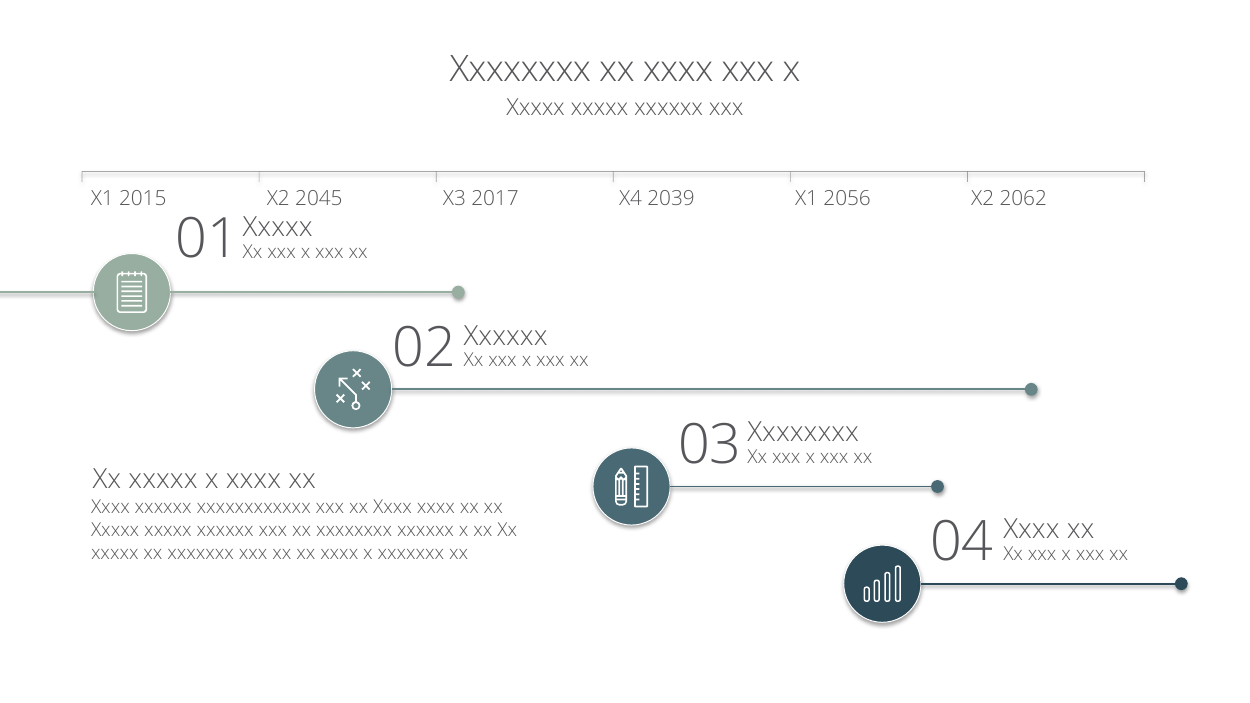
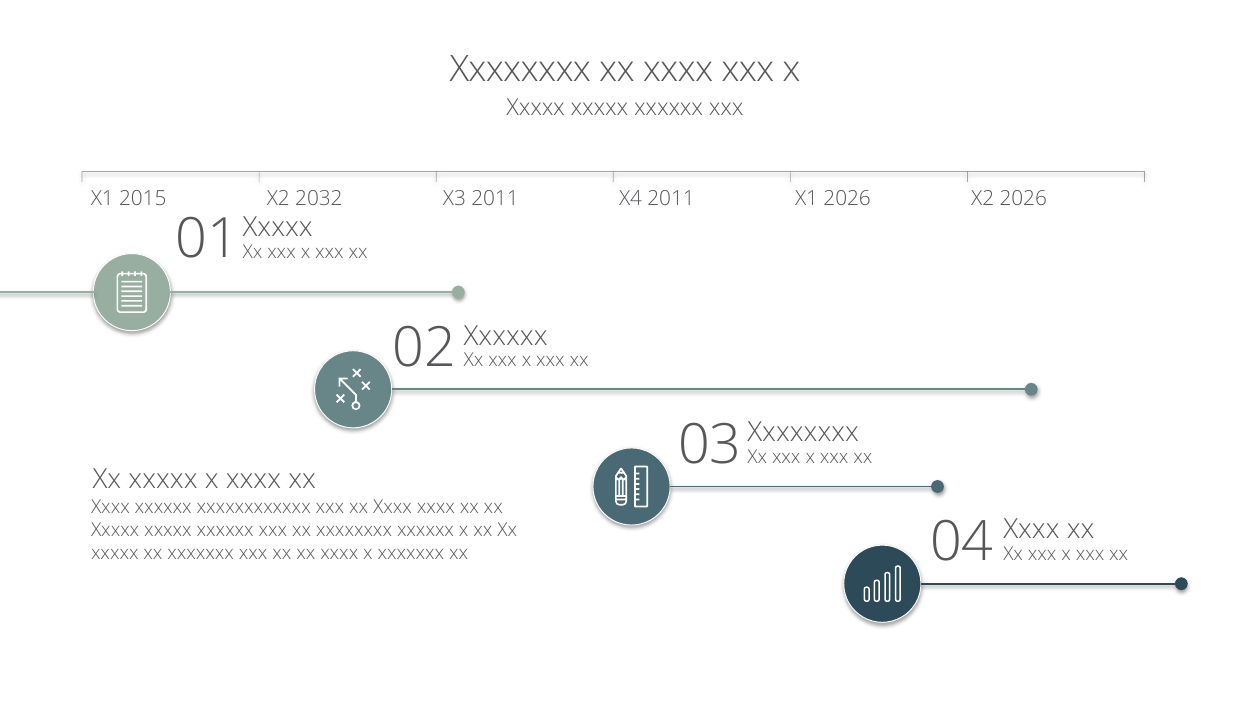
2045: 2045 -> 2032
X3 2017: 2017 -> 2011
X4 2039: 2039 -> 2011
X1 2056: 2056 -> 2026
X2 2062: 2062 -> 2026
